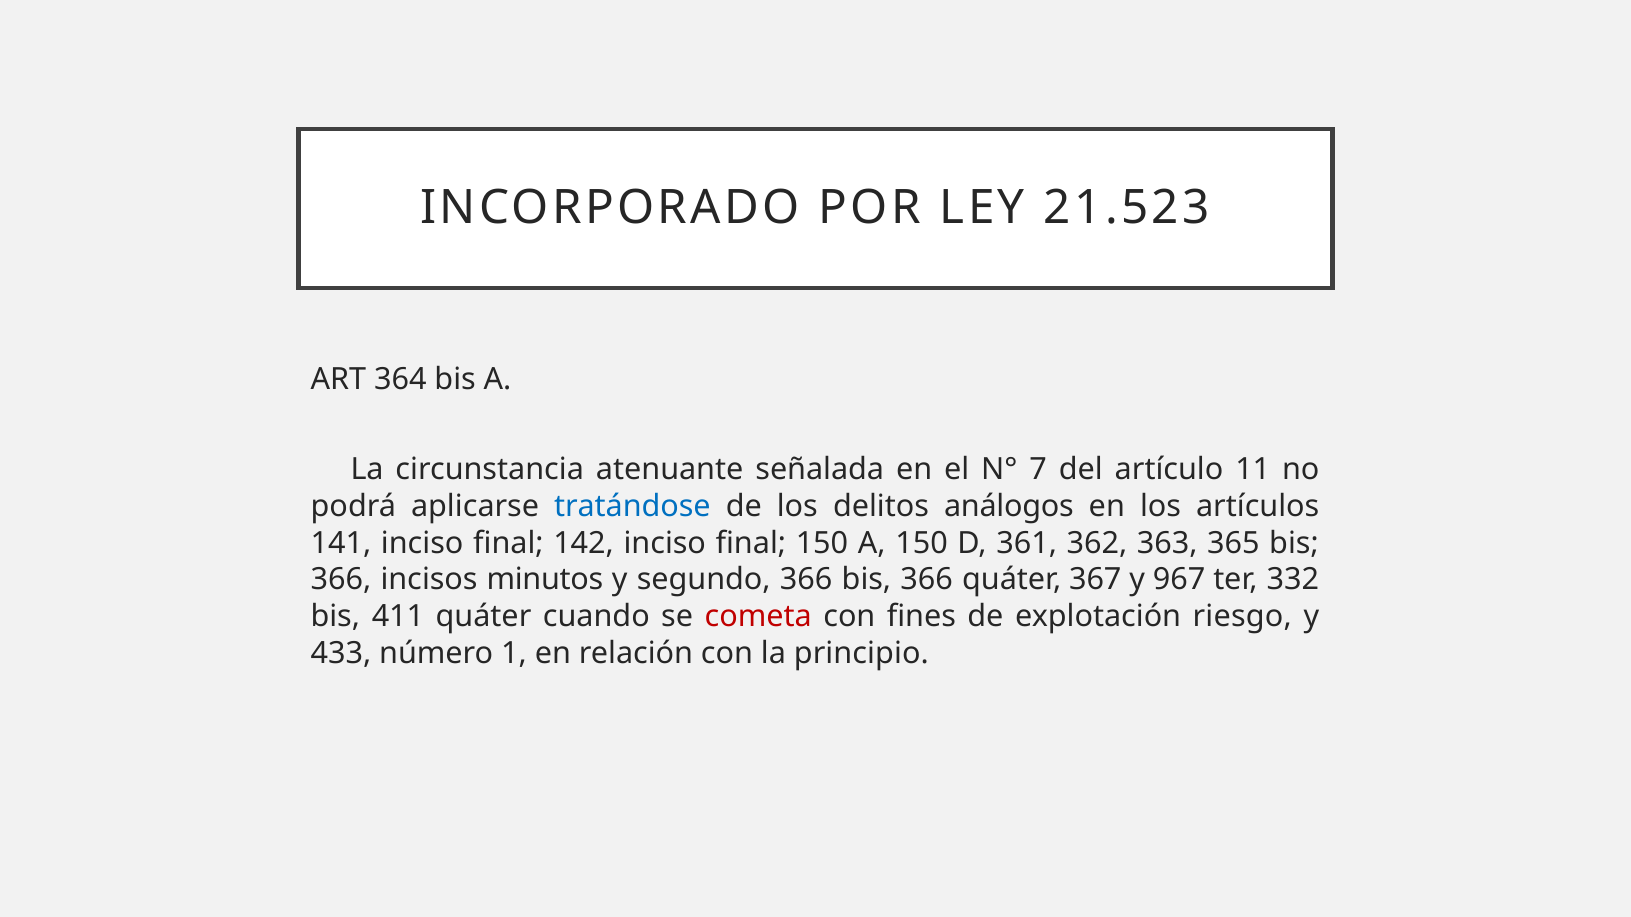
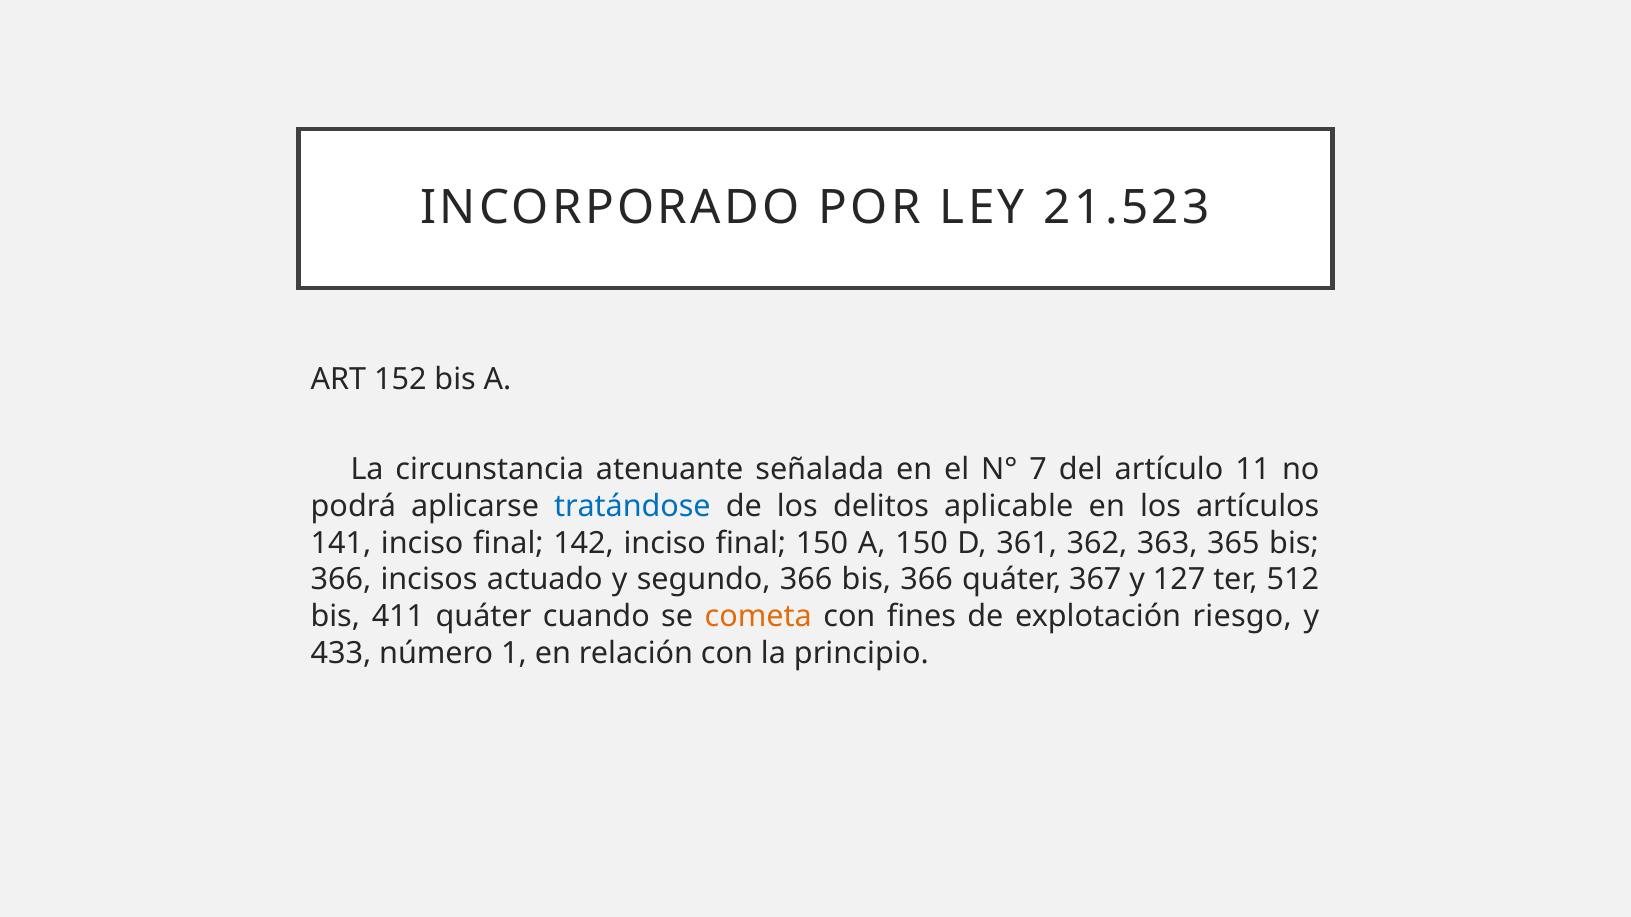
364: 364 -> 152
análogos: análogos -> aplicable
minutos: minutos -> actuado
967: 967 -> 127
332: 332 -> 512
cometa colour: red -> orange
